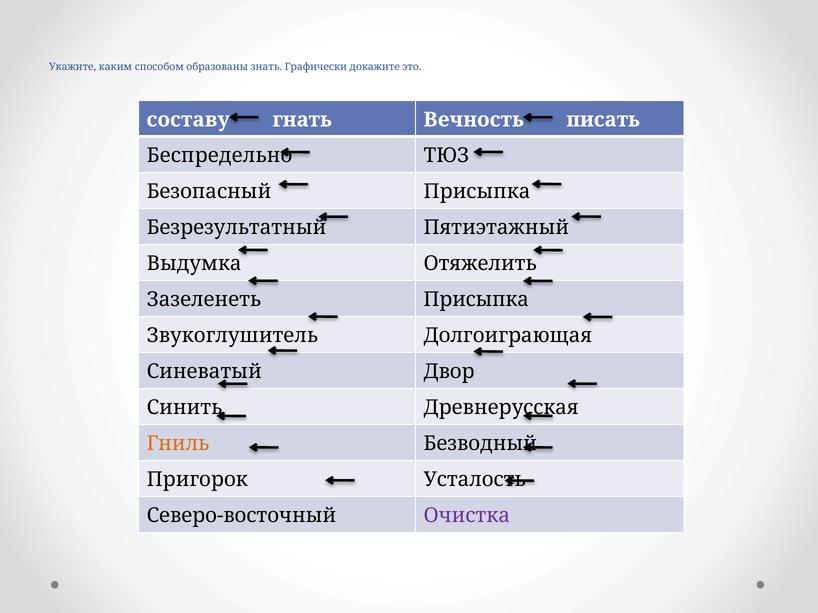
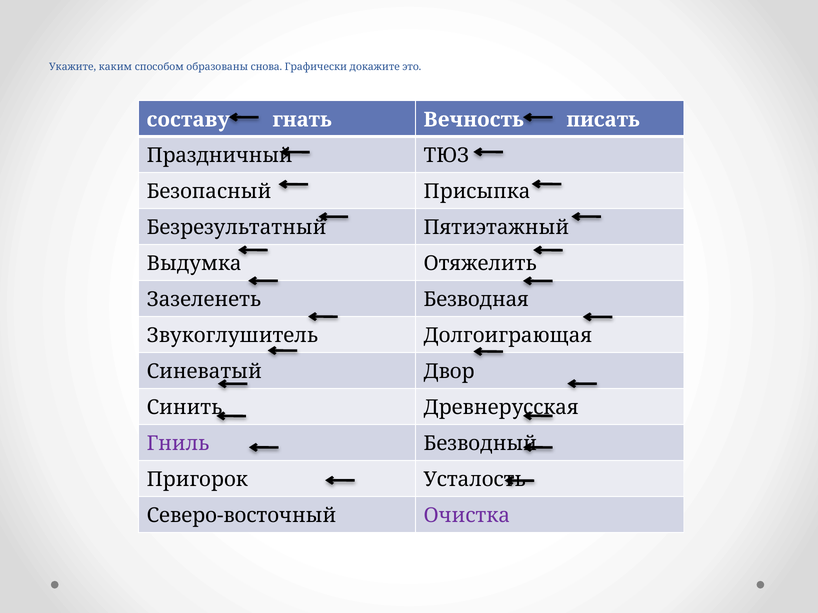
знать: знать -> снова
Беспредельно: Беспредельно -> Праздничный
Зазеленеть Присыпка: Присыпка -> Безводная
Гниль colour: orange -> purple
